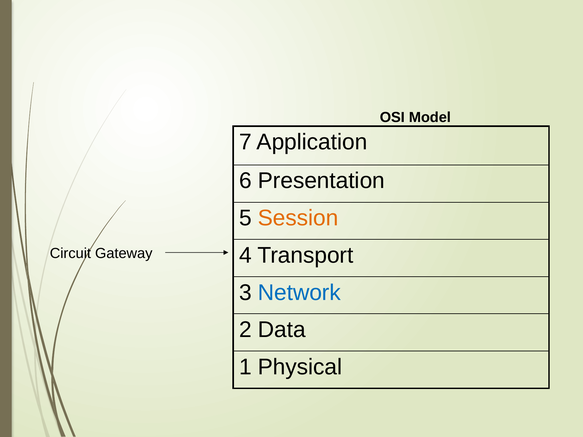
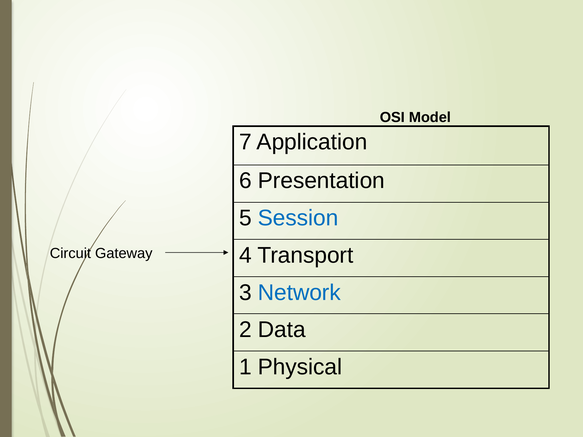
Session colour: orange -> blue
